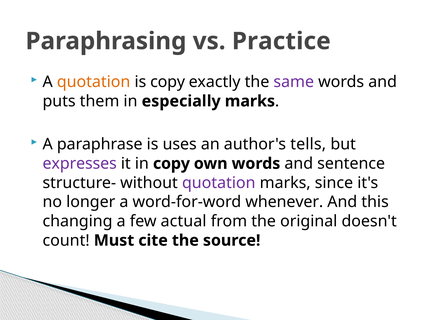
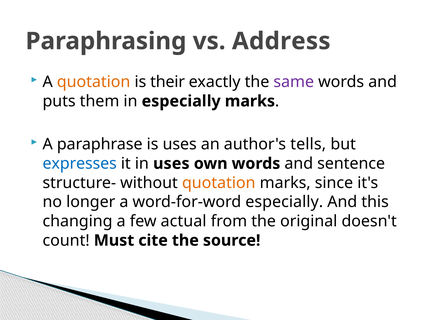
Practice: Practice -> Address
is copy: copy -> their
expresses colour: purple -> blue
in copy: copy -> uses
quotation at (219, 182) colour: purple -> orange
word-for-word whenever: whenever -> especially
